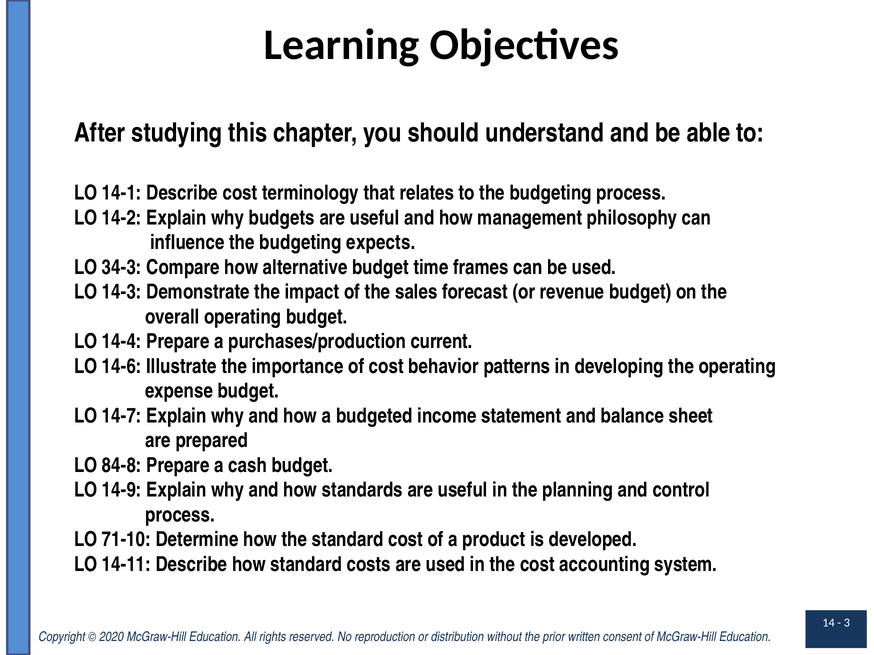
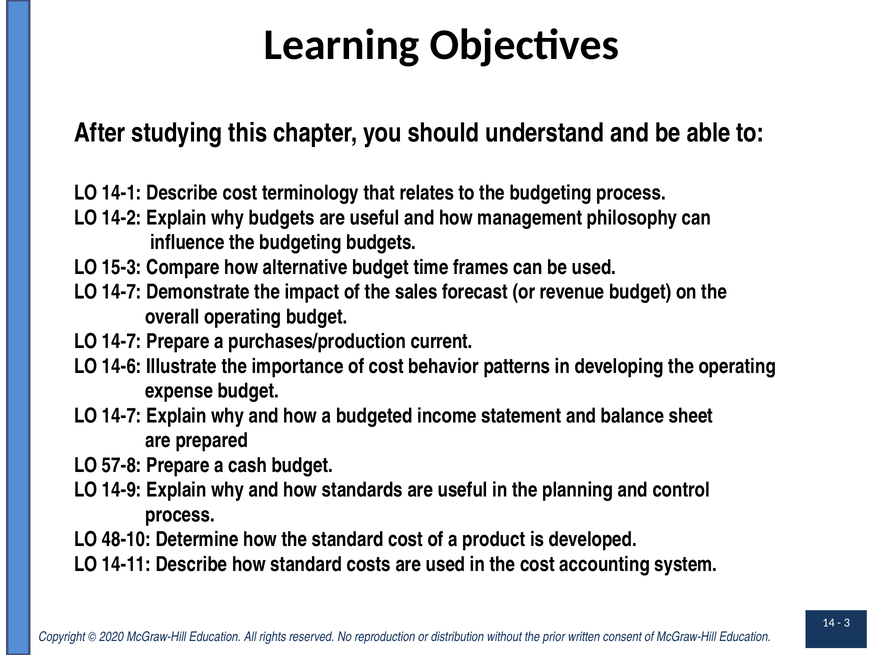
budgeting expects: expects -> budgets
34-3: 34-3 -> 15-3
14-3 at (122, 292): 14-3 -> 14-7
14-4 at (122, 342): 14-4 -> 14-7
84-8: 84-8 -> 57-8
71-10: 71-10 -> 48-10
